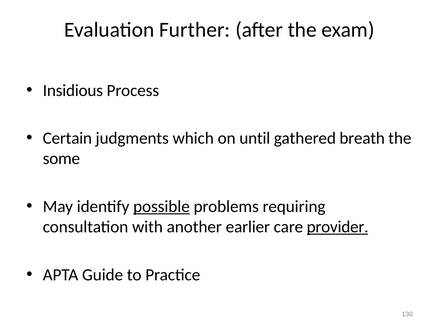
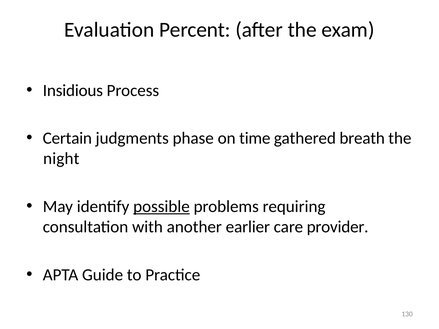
Further: Further -> Percent
which: which -> phase
until: until -> time
some: some -> night
provider underline: present -> none
